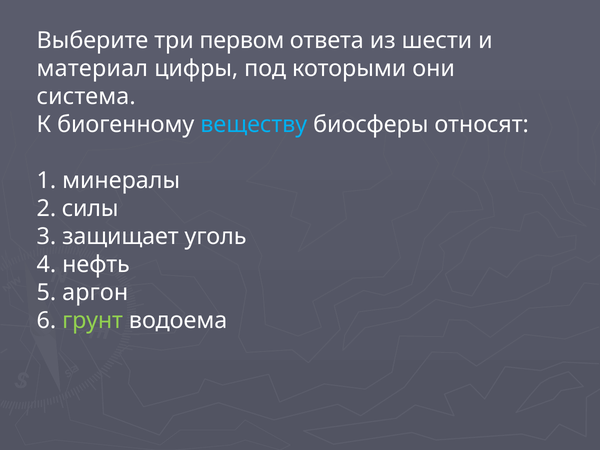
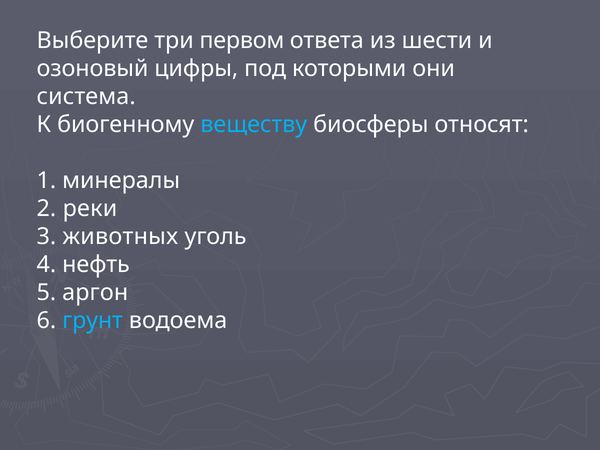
материал: материал -> озоновый
силы: силы -> реки
защищает: защищает -> животных
грунт colour: light green -> light blue
